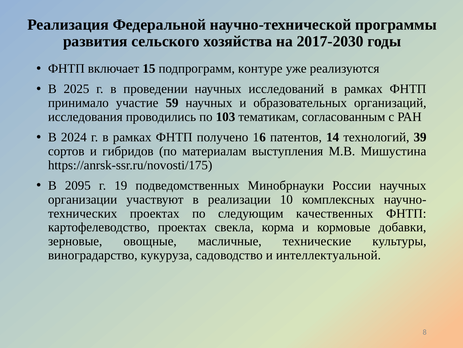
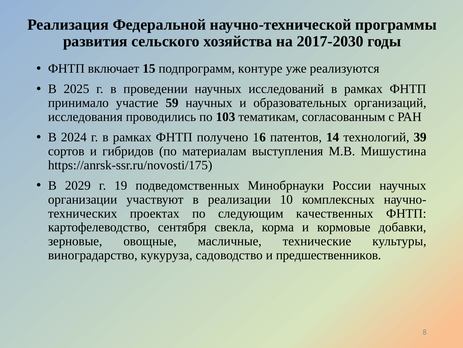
2095: 2095 -> 2029
картофелеводство проектах: проектах -> сентября
интеллектуальной: интеллектуальной -> предшественников
